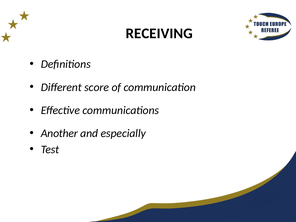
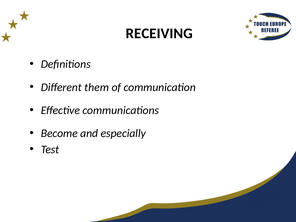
score: score -> them
Another: Another -> Become
